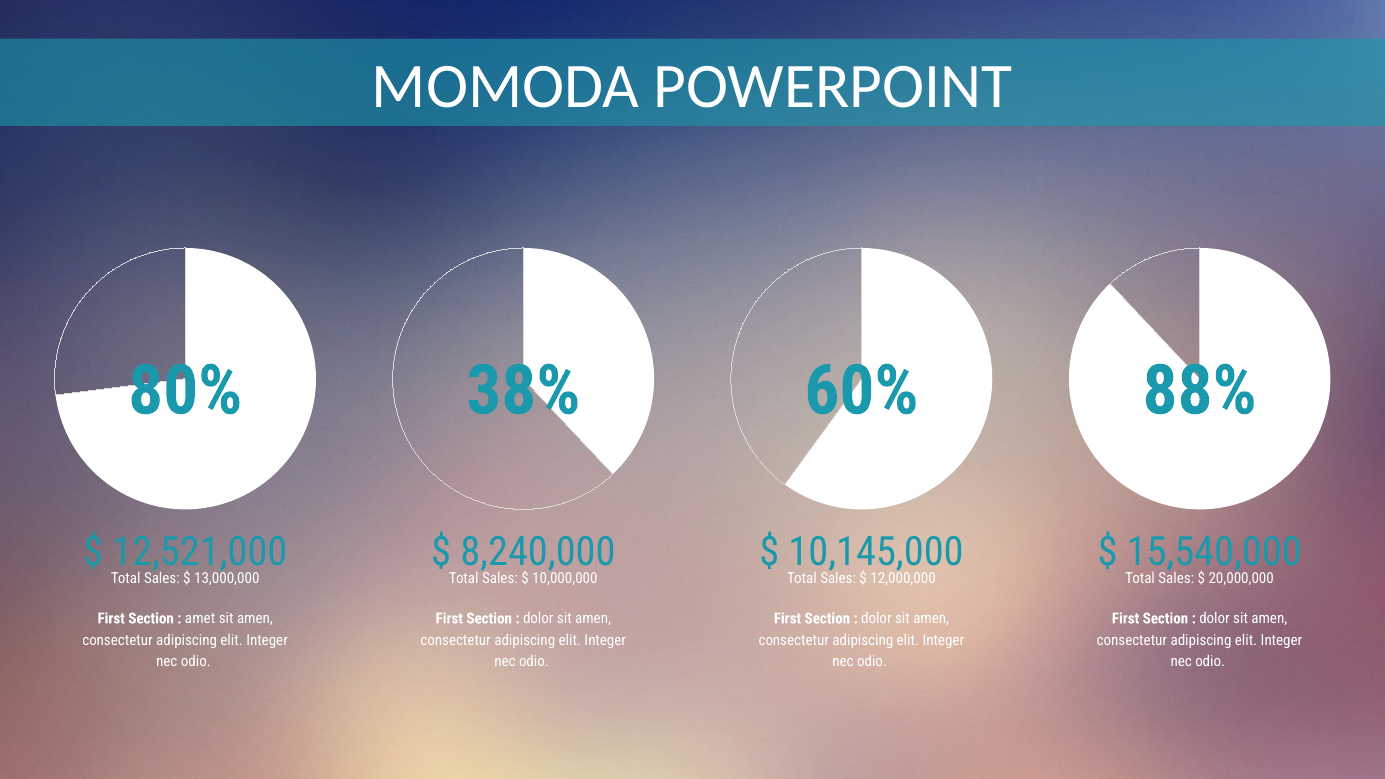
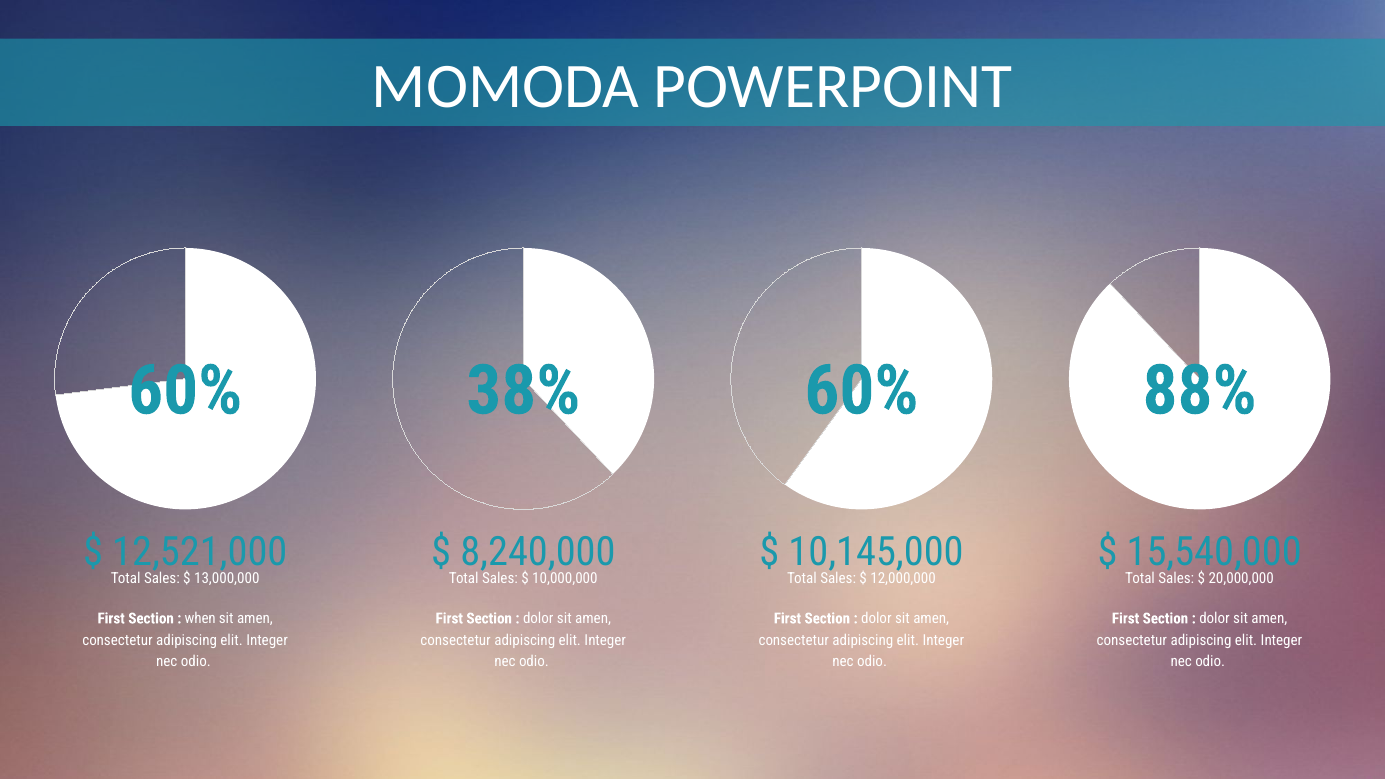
80% at (185, 391): 80% -> 60%
amet: amet -> when
